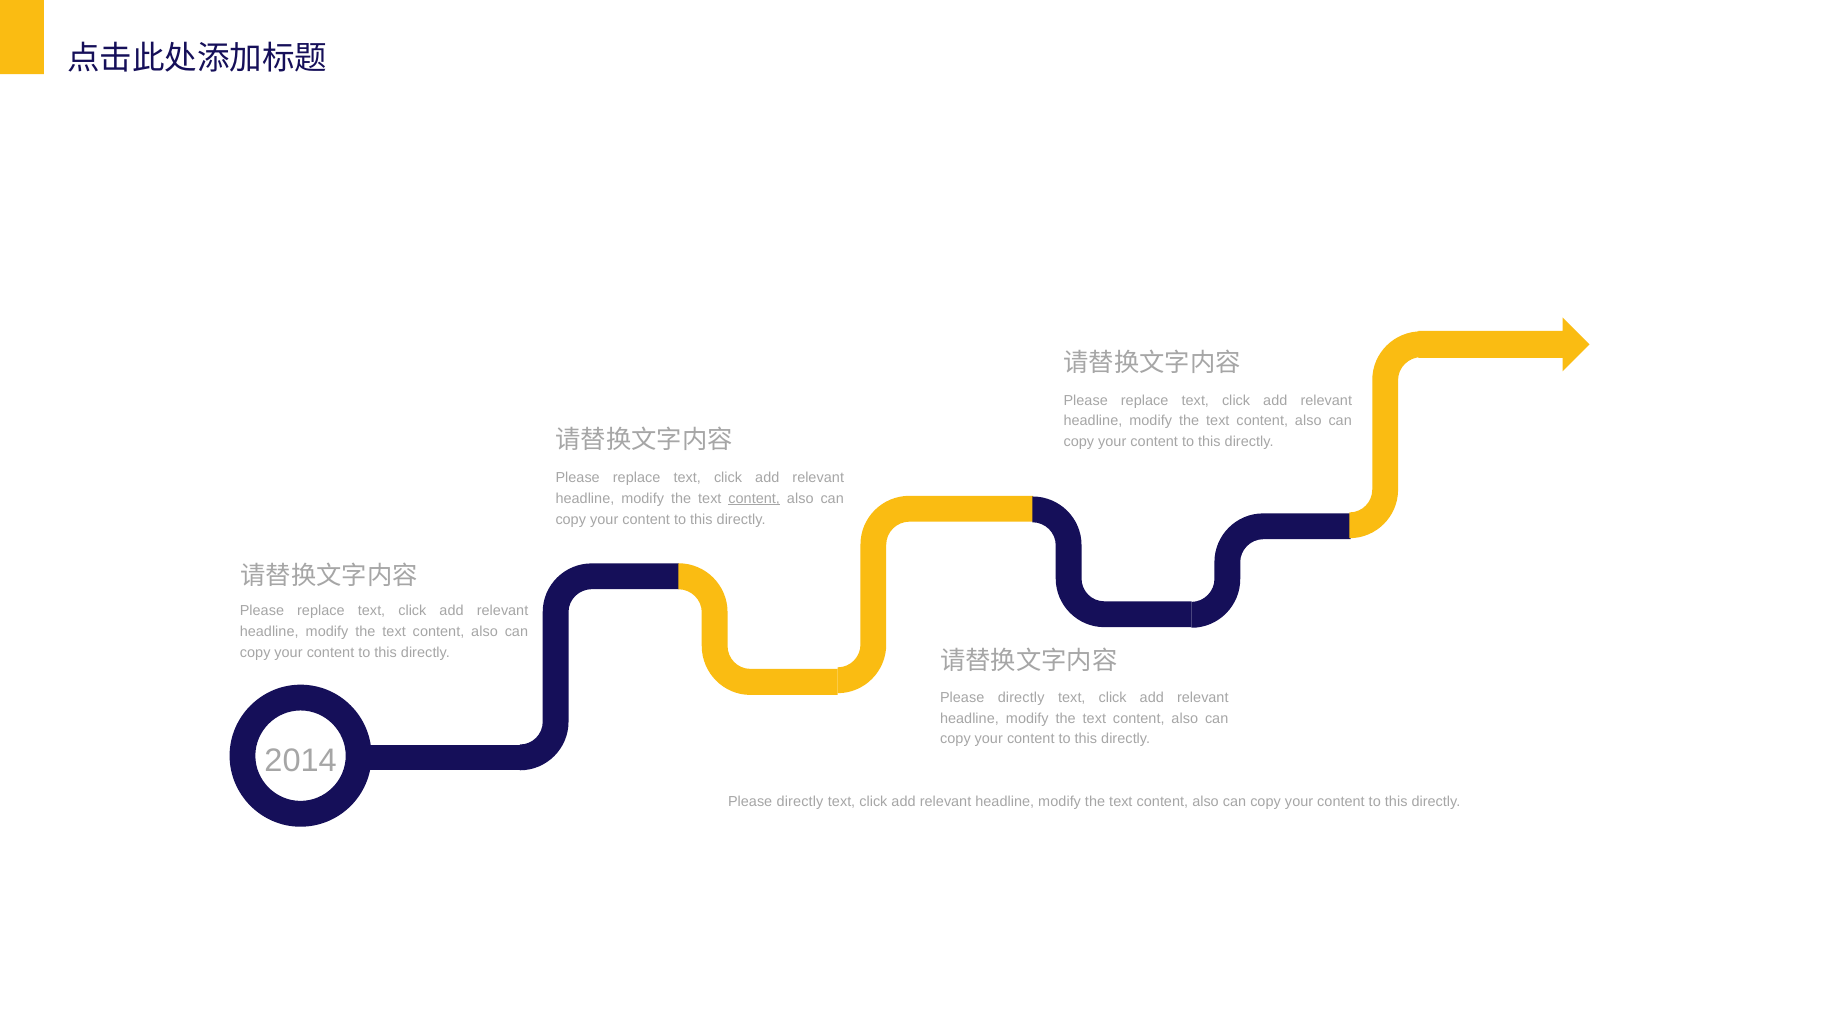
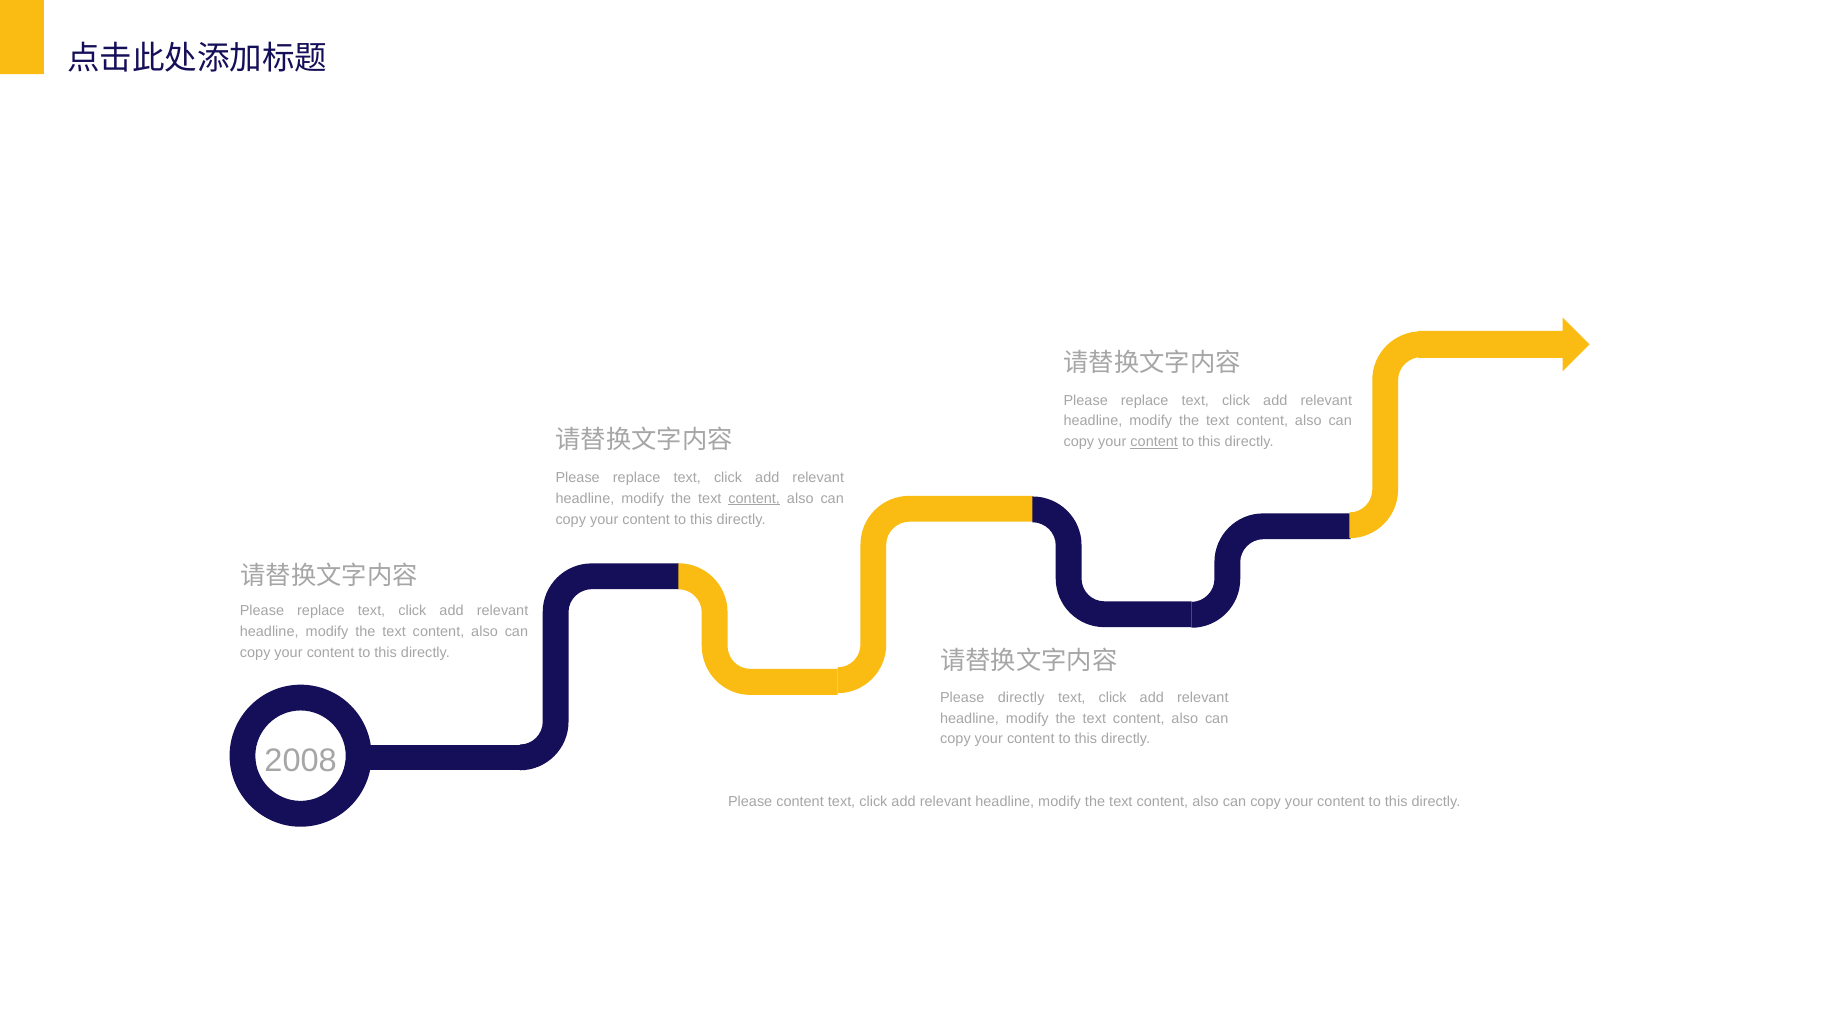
content at (1154, 441) underline: none -> present
2014: 2014 -> 2008
directly at (800, 801): directly -> content
